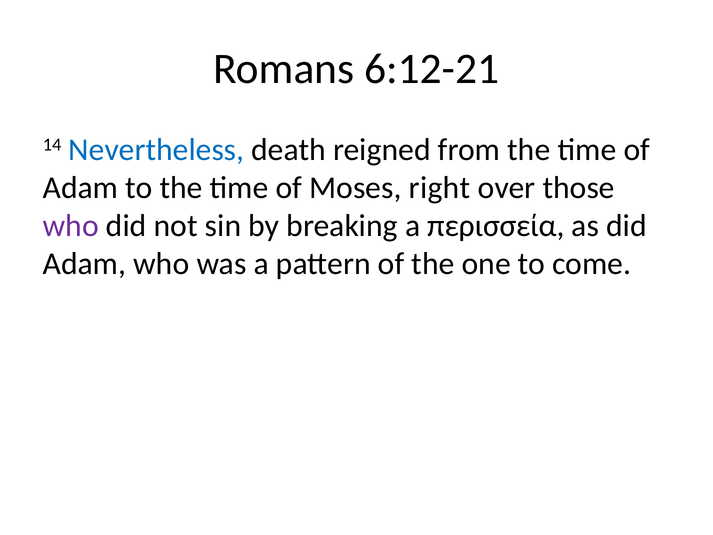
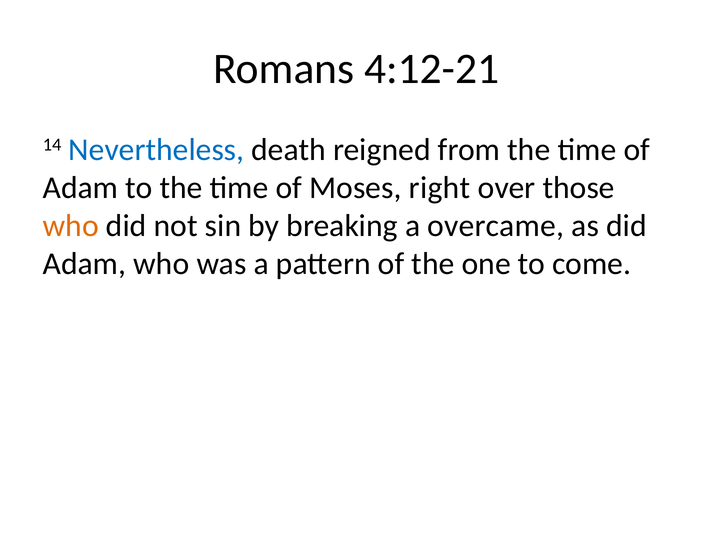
6:12-21: 6:12-21 -> 4:12-21
who at (71, 226) colour: purple -> orange
περισσεία: περισσεία -> overcame
